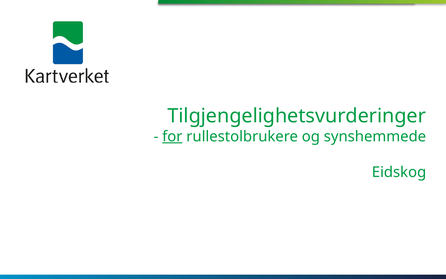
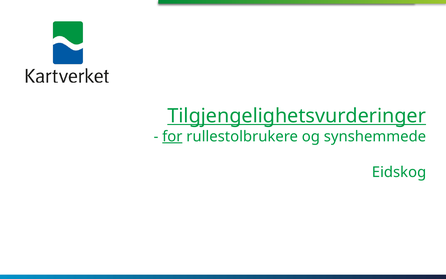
Tilgjengelighetsvurderinger underline: none -> present
